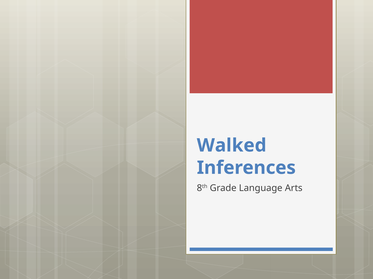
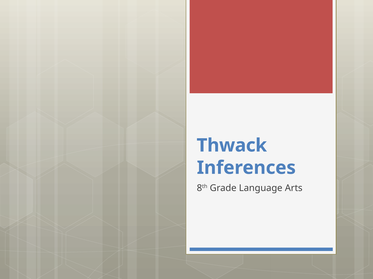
Walked: Walked -> Thwack
